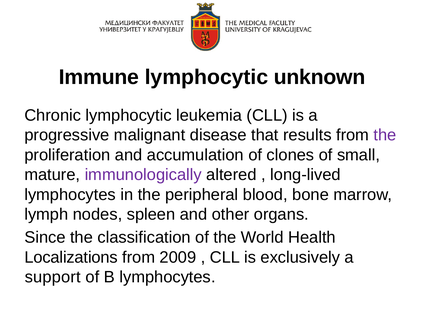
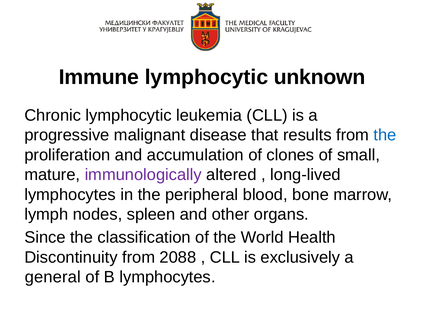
the at (385, 135) colour: purple -> blue
Localizations: Localizations -> Discontinuity
2009: 2009 -> 2088
support: support -> general
